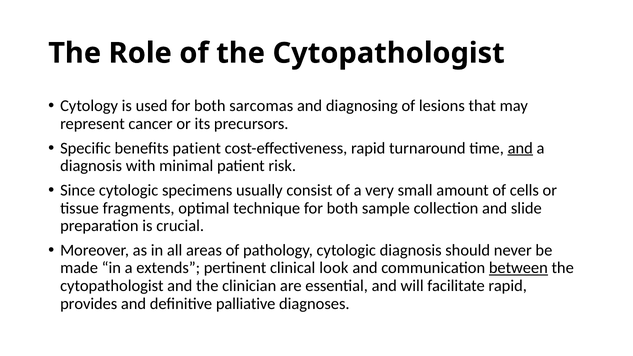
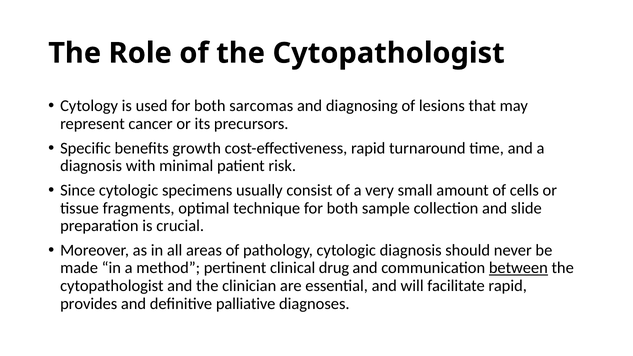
benefits patient: patient -> growth
and at (520, 148) underline: present -> none
extends: extends -> method
look: look -> drug
